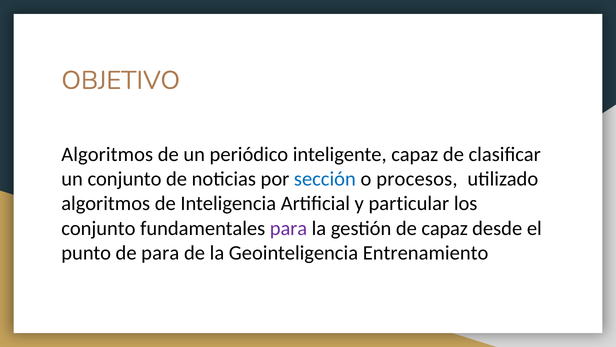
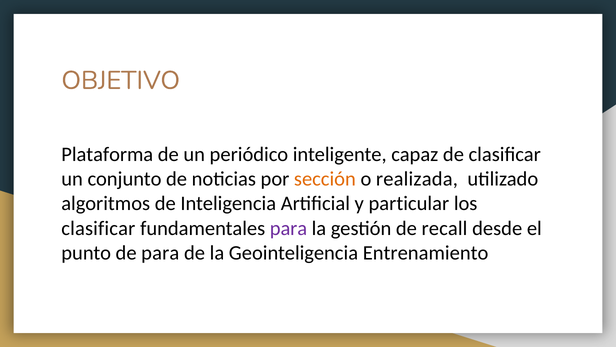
Algoritmos at (107, 154): Algoritmos -> Plataforma
sección colour: blue -> orange
procesos: procesos -> realizada
conjunto at (98, 228): conjunto -> clasificar
de capaz: capaz -> recall
